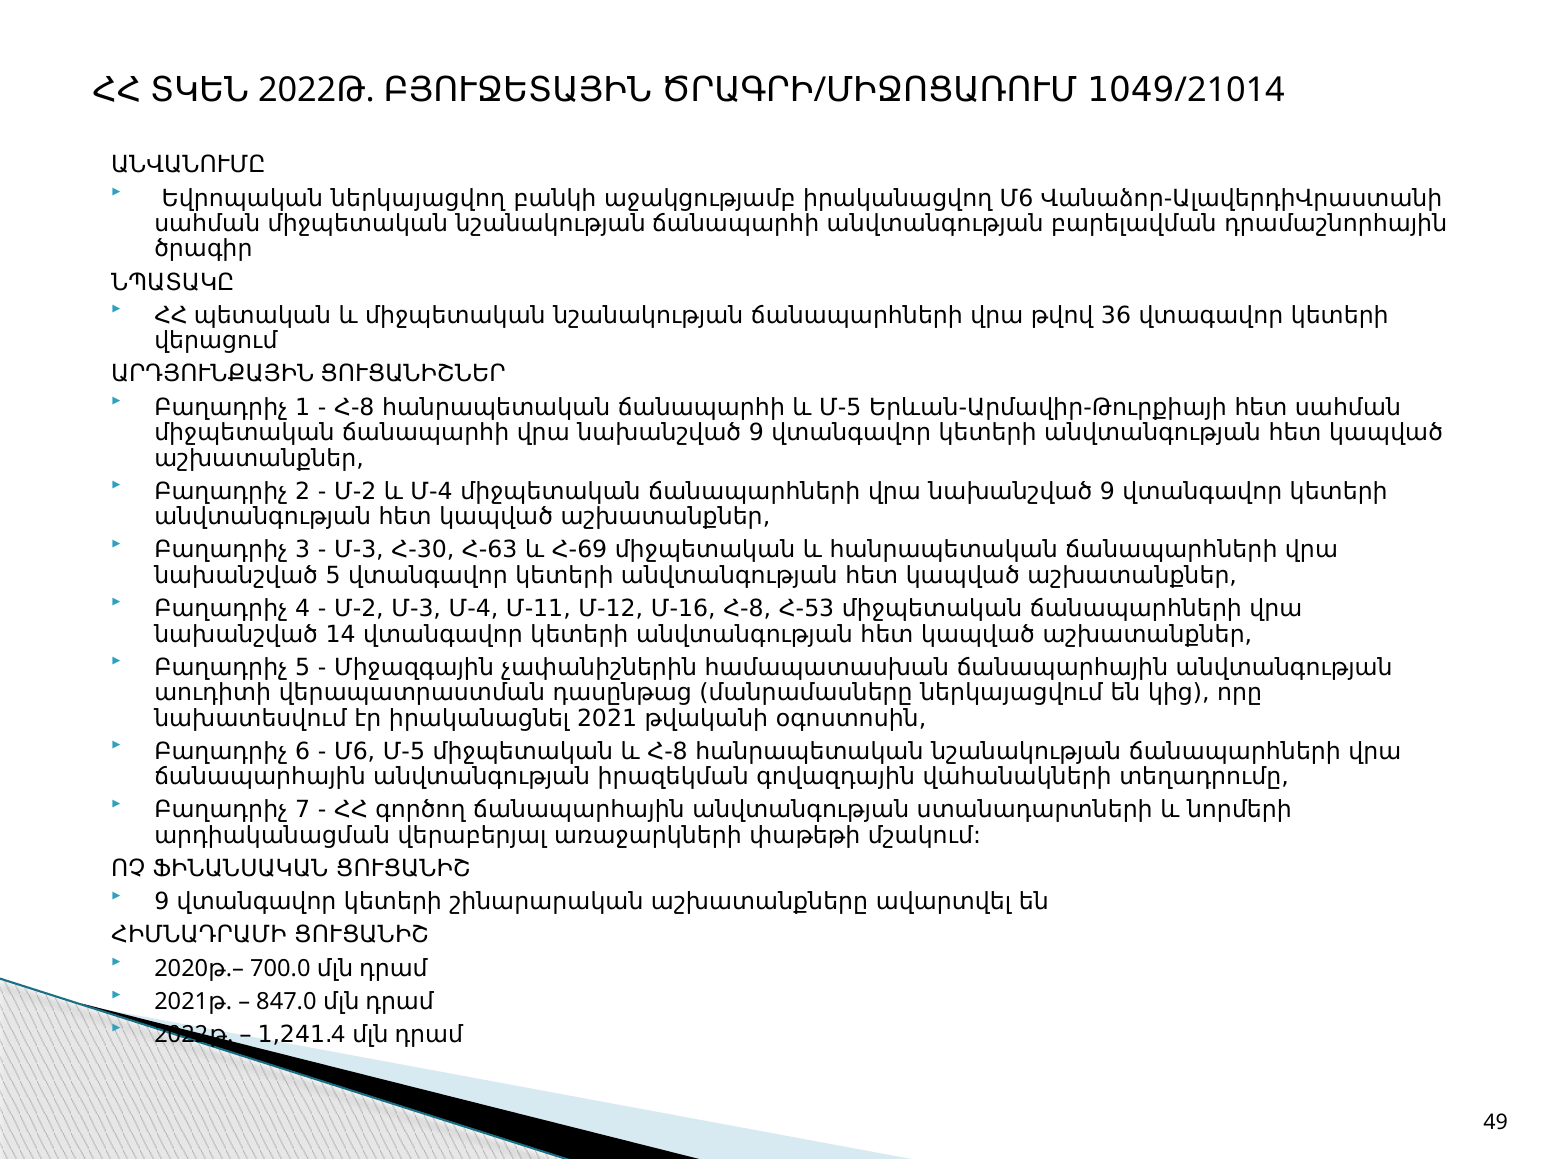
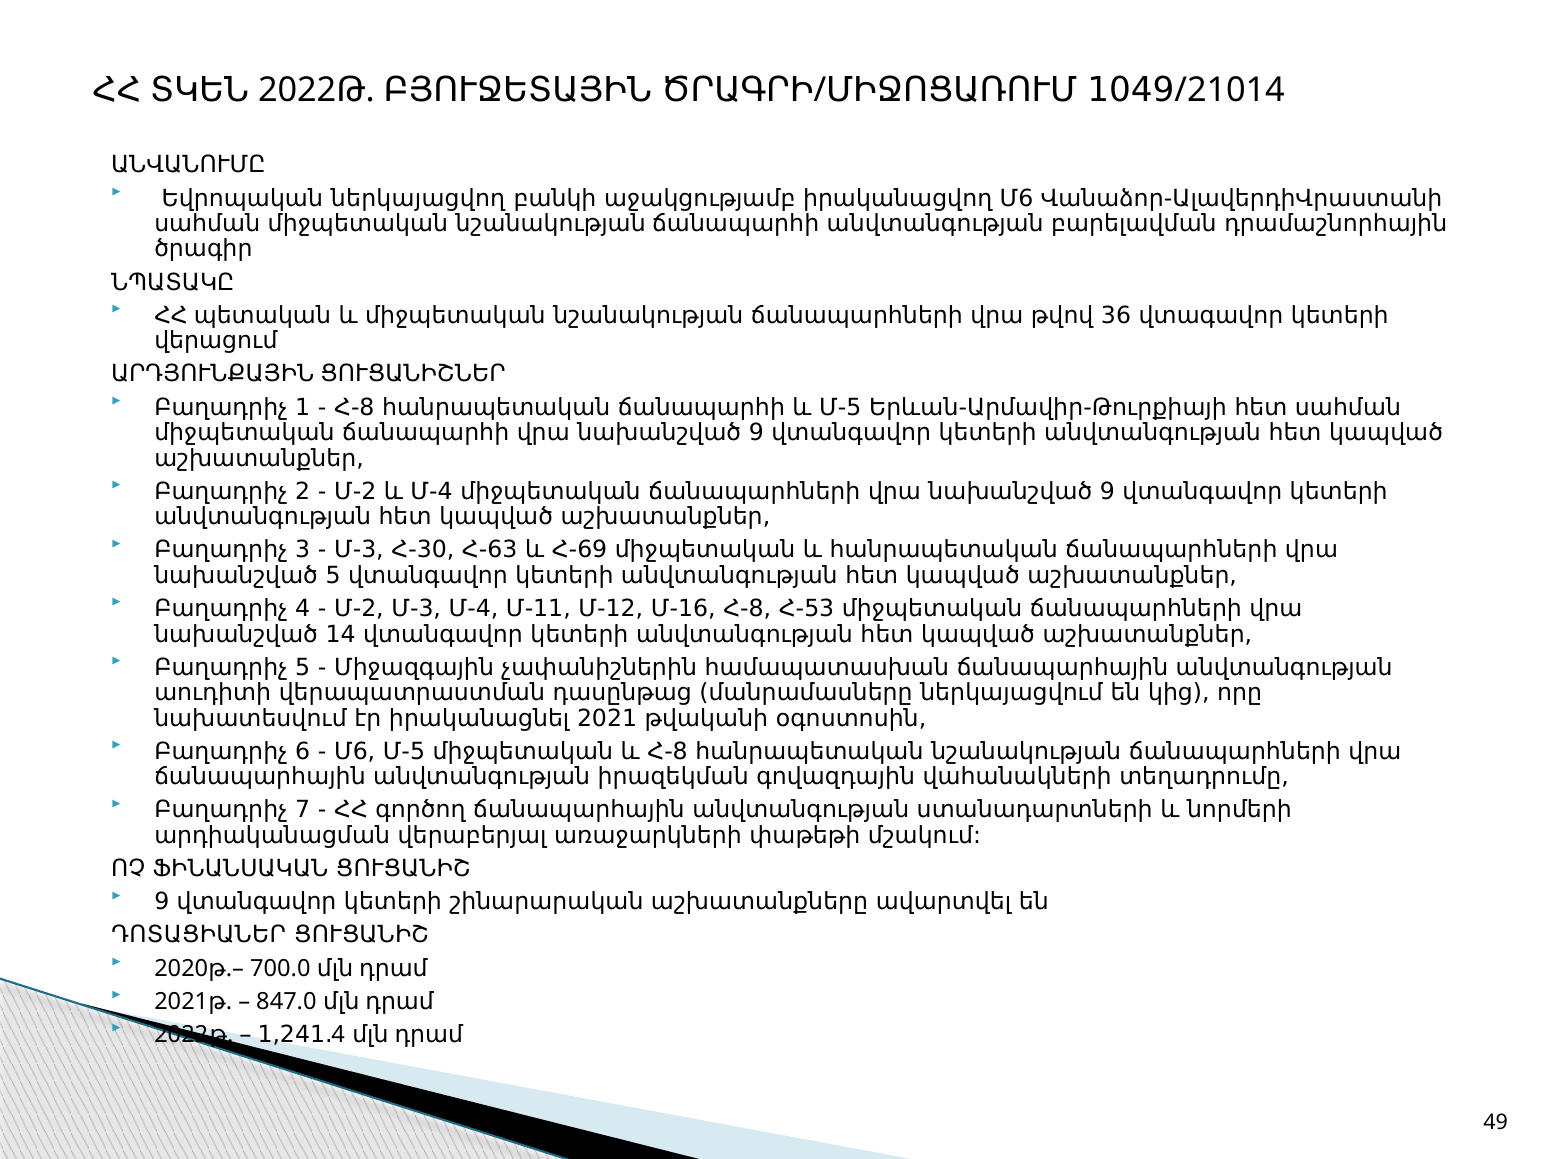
ՀԻՄՆԱԴՐԱՄԻ: ՀԻՄՆԱԴՐԱՄԻ -> ԴՈՏԱՑԻԱՆԵՐ
